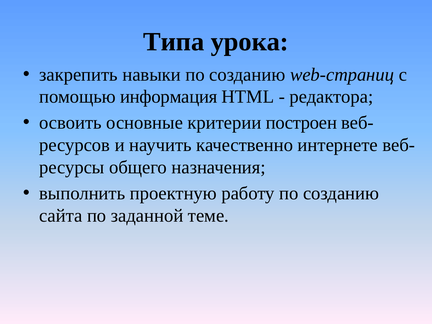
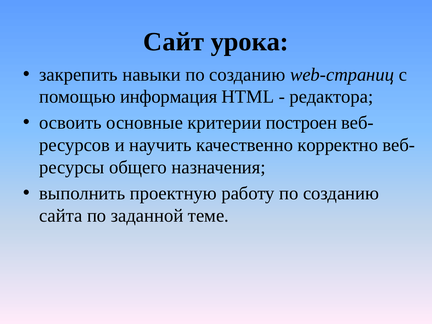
Типа: Типа -> Сайт
интернете: интернете -> корректно
